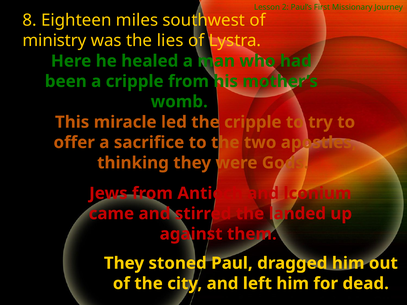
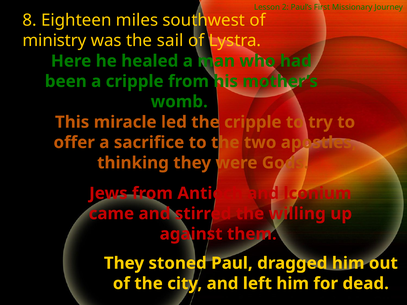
lies: lies -> sail
landed: landed -> willing
